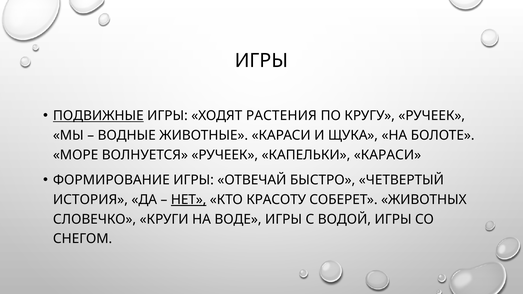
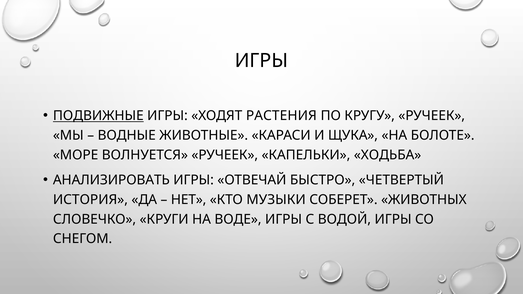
КАПЕЛЬКИ КАРАСИ: КАРАСИ -> ХОДЬБА
ФОРМИРОВАНИЕ: ФОРМИРОВАНИЕ -> АНАЛИЗИРОВАТЬ
НЕТ underline: present -> none
КРАСОТУ: КРАСОТУ -> МУЗЫКИ
